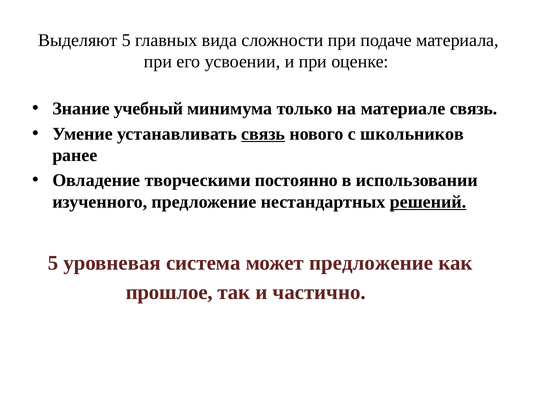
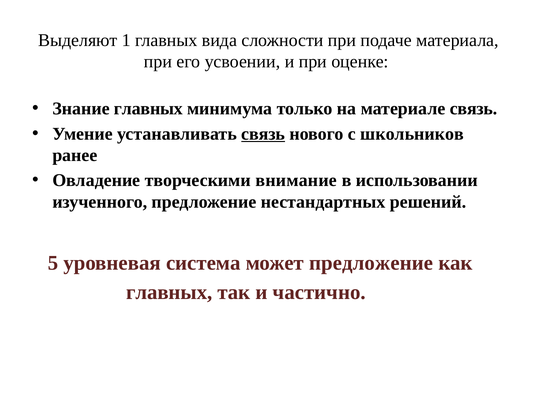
Выделяют 5: 5 -> 1
Знание учебный: учебный -> главных
постоянно: постоянно -> внимание
решений underline: present -> none
прошлое at (169, 292): прошлое -> главных
